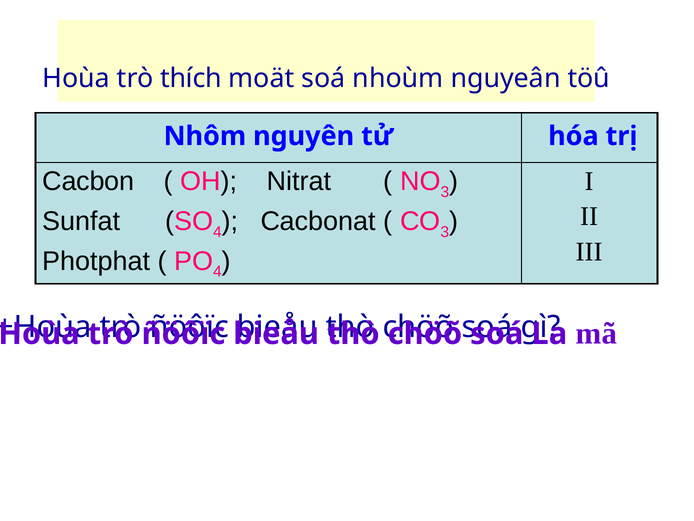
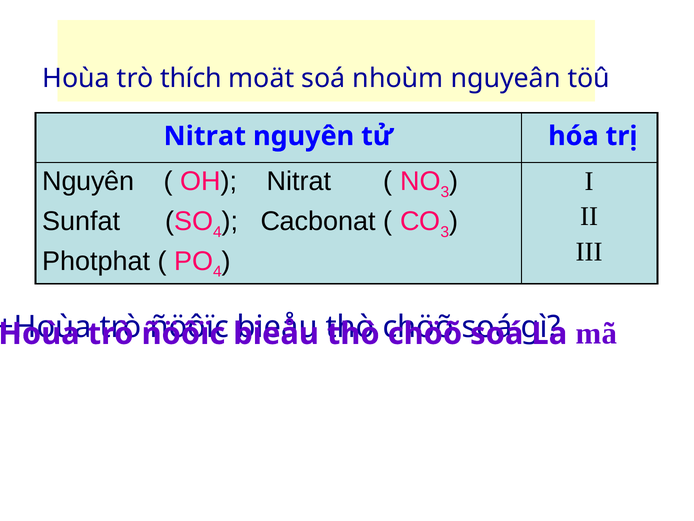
Nhôm at (205, 136): Nhôm -> Nitrat
Cacbon at (88, 181): Cacbon -> Nguyên
